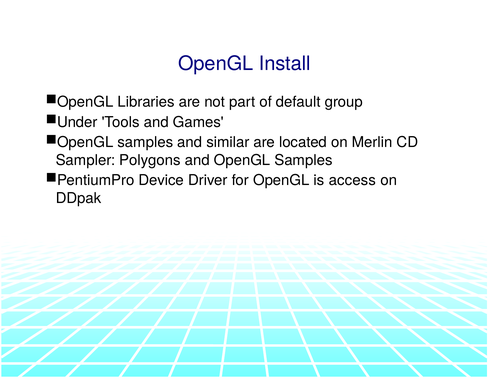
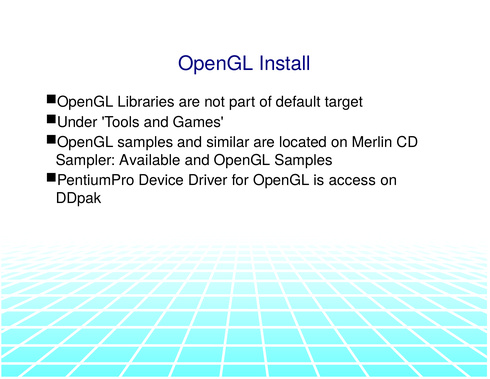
group: group -> target
Polygons: Polygons -> Available
